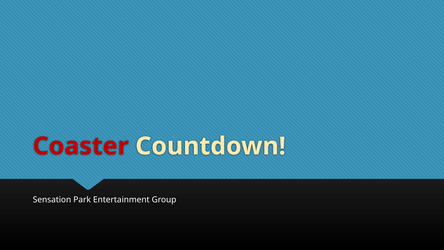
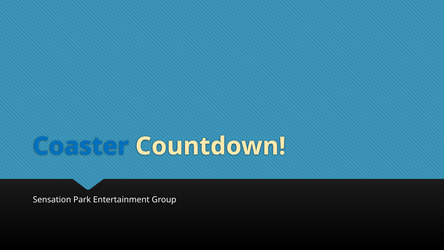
Coaster colour: red -> blue
